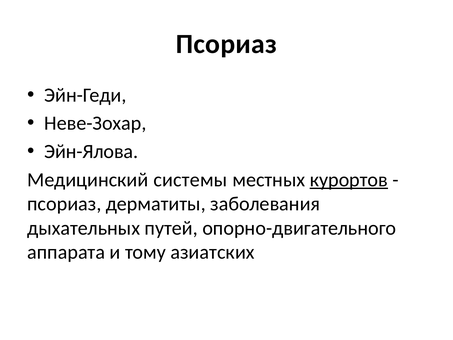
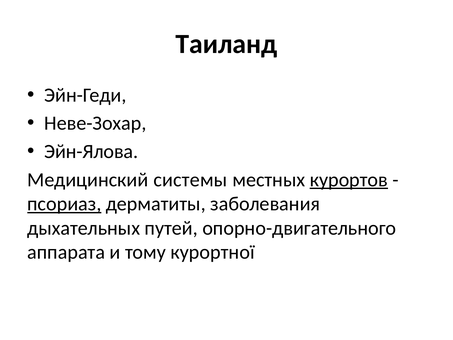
Псориаз at (226, 44): Псориаз -> Таиланд
псориаз at (64, 204) underline: none -> present
азиатских: азиатских -> курортної
